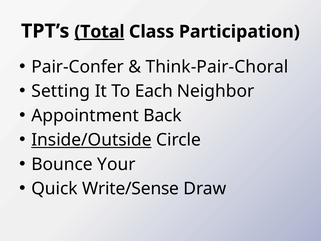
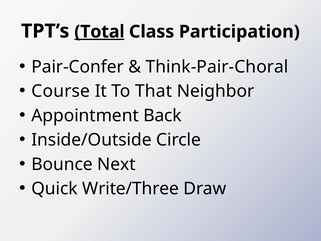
Setting: Setting -> Course
Each: Each -> That
Inside/Outside underline: present -> none
Your: Your -> Next
Write/Sense: Write/Sense -> Write/Three
